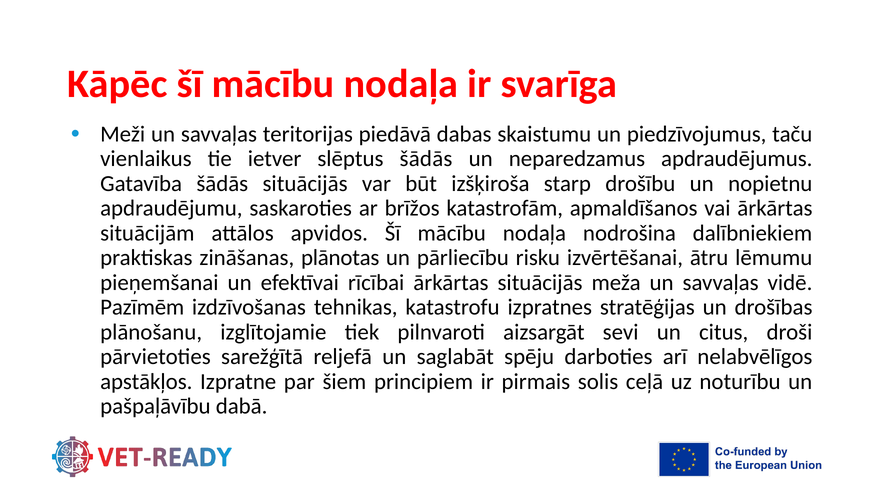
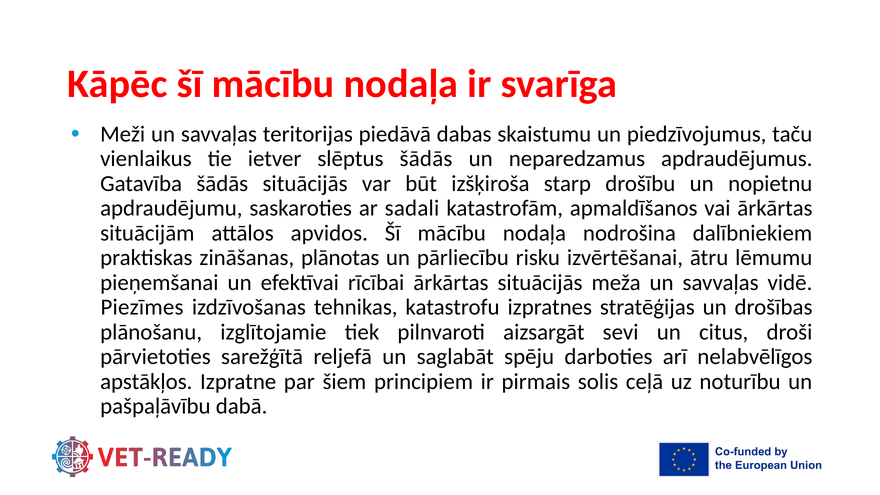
brīžos: brīžos -> sadali
Pazīmēm: Pazīmēm -> Piezīmes
